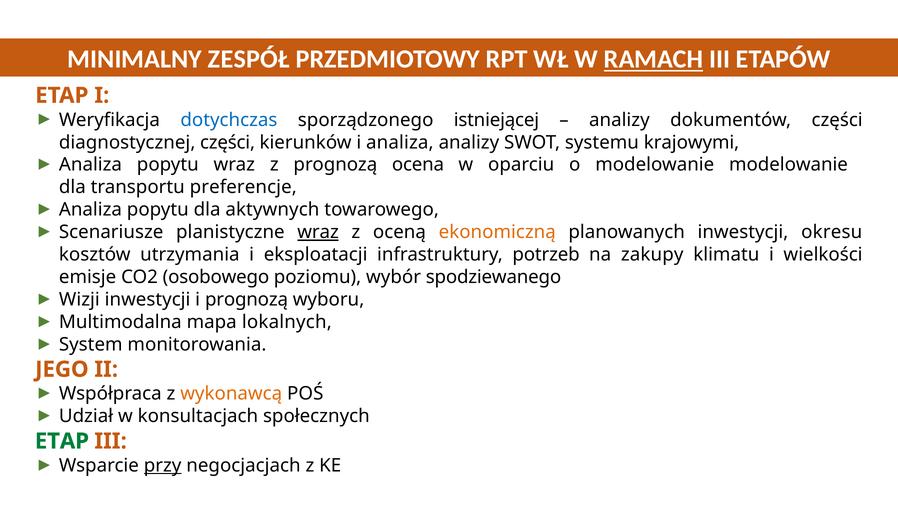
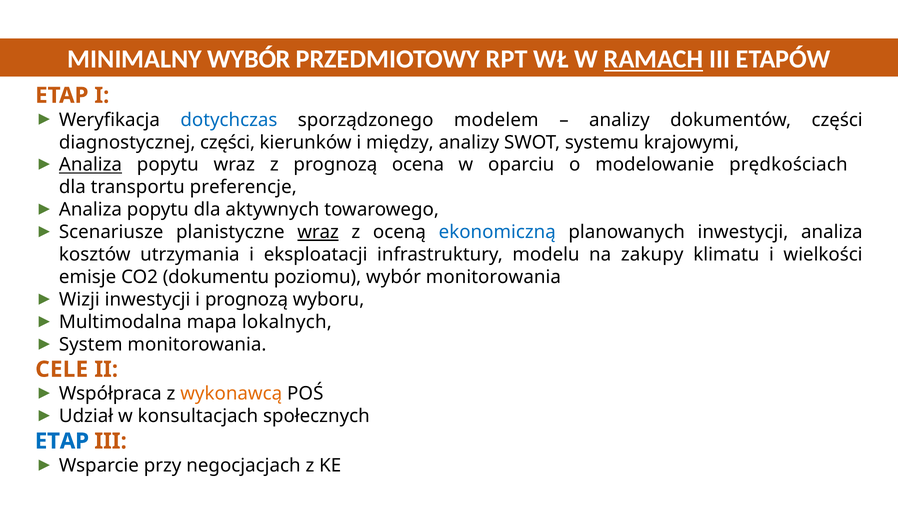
MINIMALNY ZESPÓŁ: ZESPÓŁ -> WYBÓR
istniejącej: istniejącej -> modelem
i analiza: analiza -> między
Analiza at (90, 165) underline: none -> present
modelowanie modelowanie: modelowanie -> prędkościach
ekonomiczną colour: orange -> blue
inwestycji okresu: okresu -> analiza
potrzeb: potrzeb -> modelu
osobowego: osobowego -> dokumentu
wybór spodziewanego: spodziewanego -> monitorowania
JEGO: JEGO -> CELE
ETAP at (62, 441) colour: green -> blue
przy underline: present -> none
